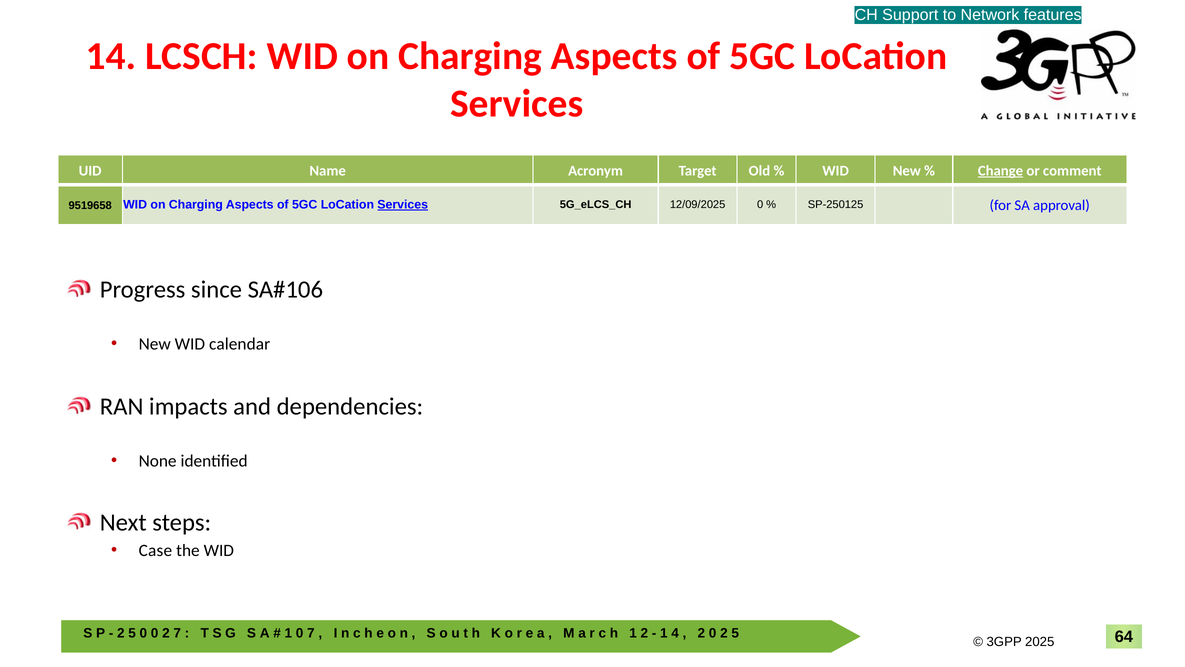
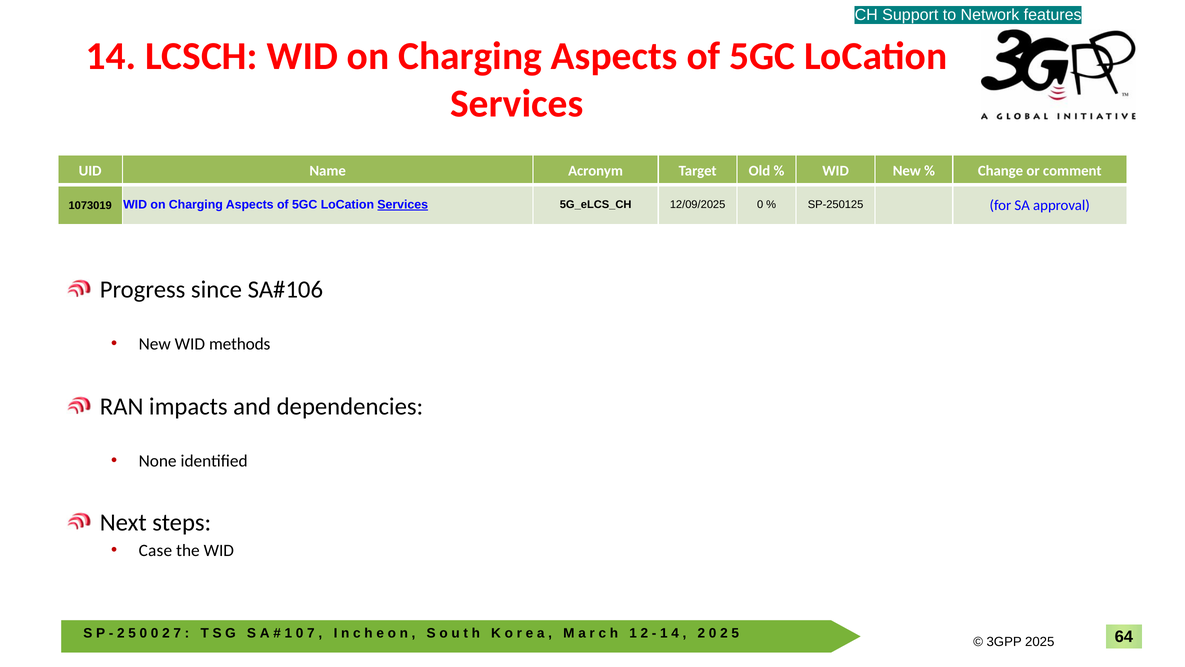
Change underline: present -> none
9519658: 9519658 -> 1073019
calendar: calendar -> methods
